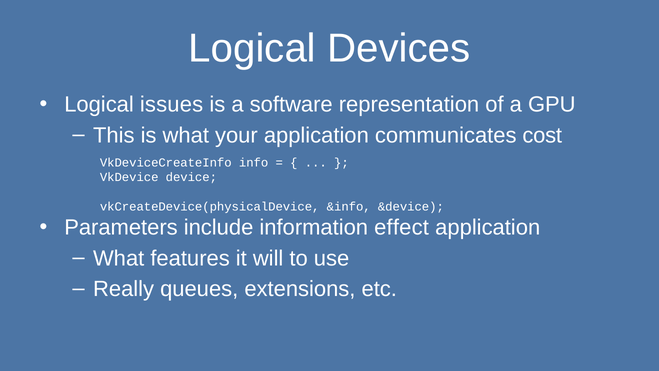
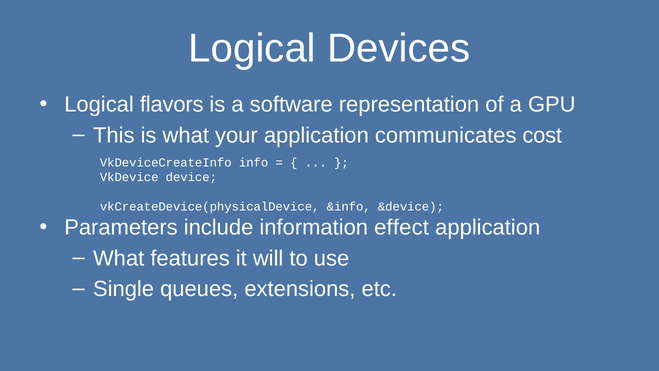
issues: issues -> flavors
Really: Really -> Single
